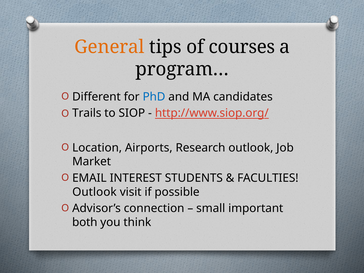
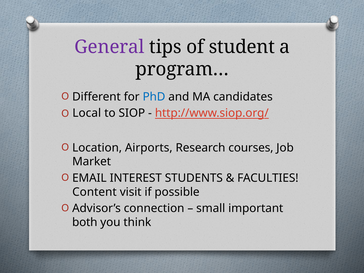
General colour: orange -> purple
courses: courses -> student
Trails: Trails -> Local
Research outlook: outlook -> courses
Outlook at (94, 192): Outlook -> Content
